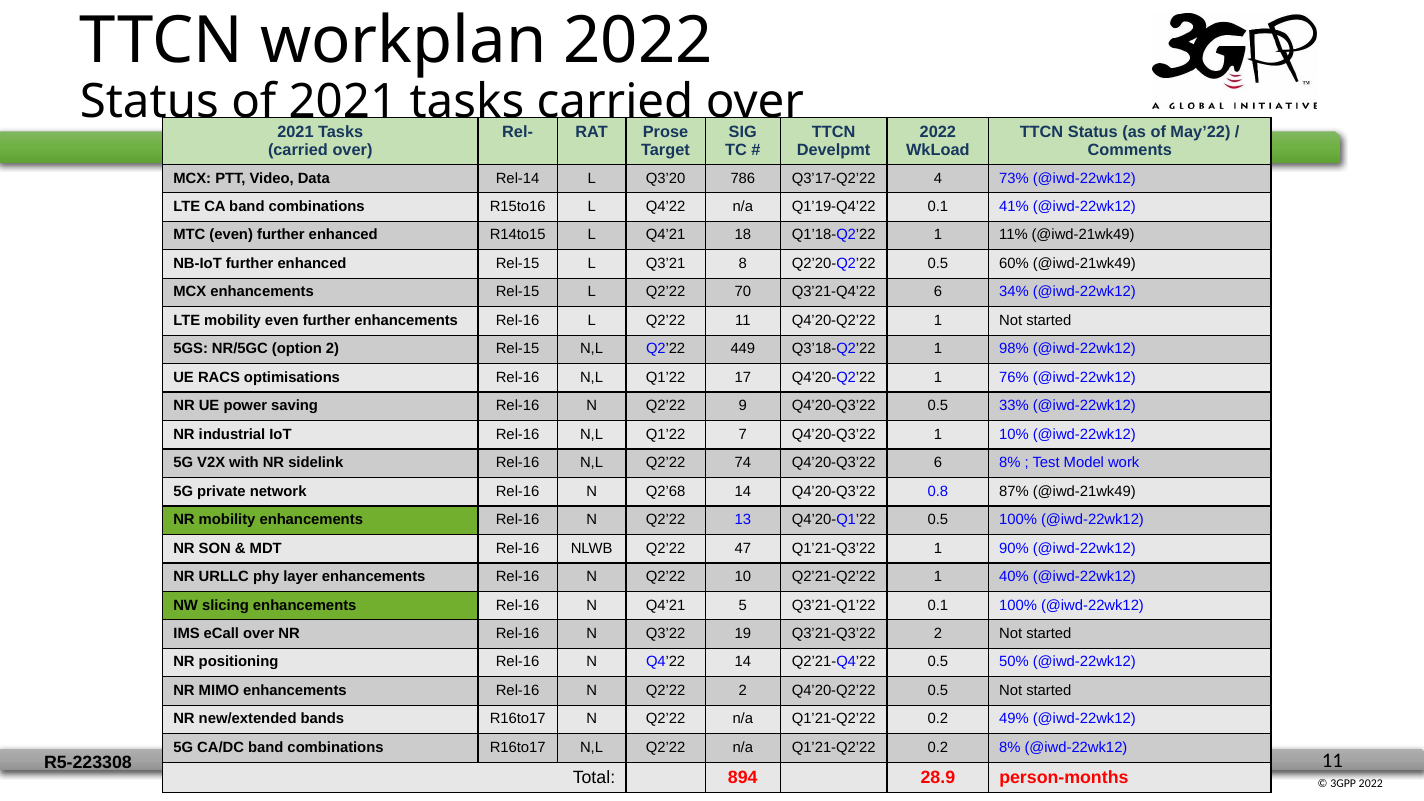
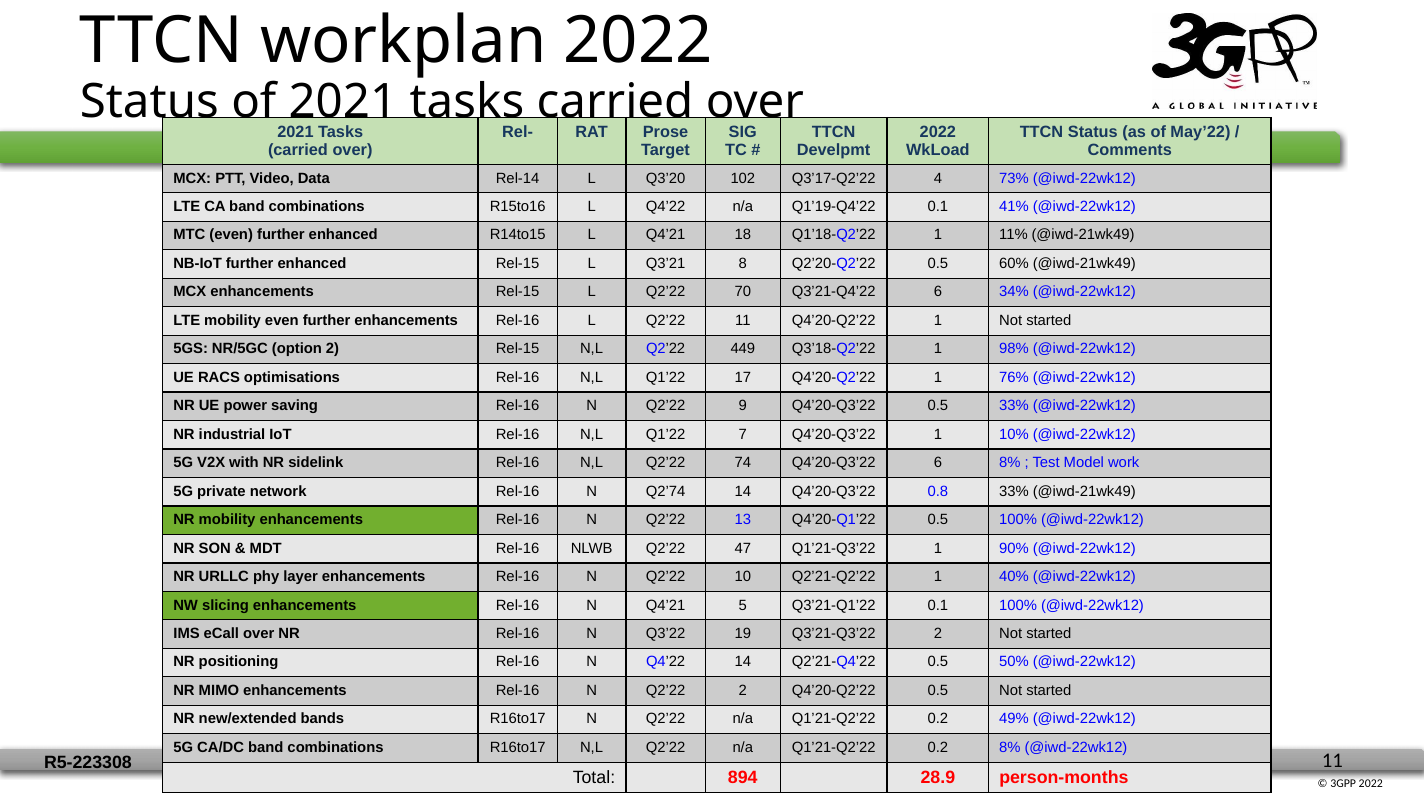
786: 786 -> 102
Q2’68: Q2’68 -> Q2’74
0.8 87%: 87% -> 33%
